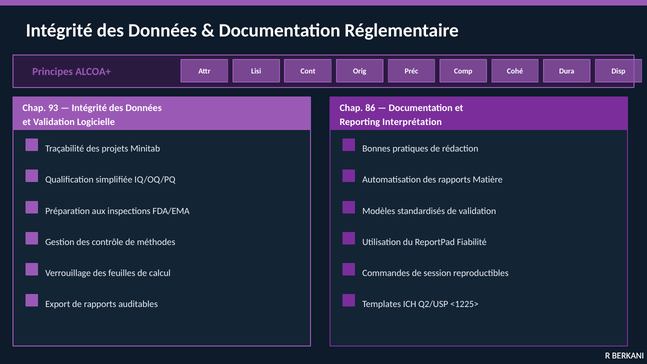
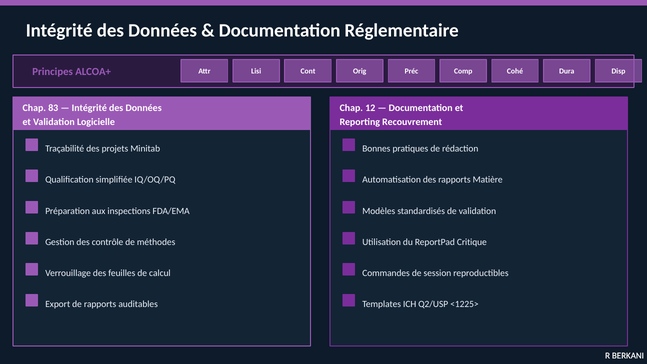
93: 93 -> 83
86: 86 -> 12
Interprétation: Interprétation -> Recouvrement
Fiabilité: Fiabilité -> Critique
